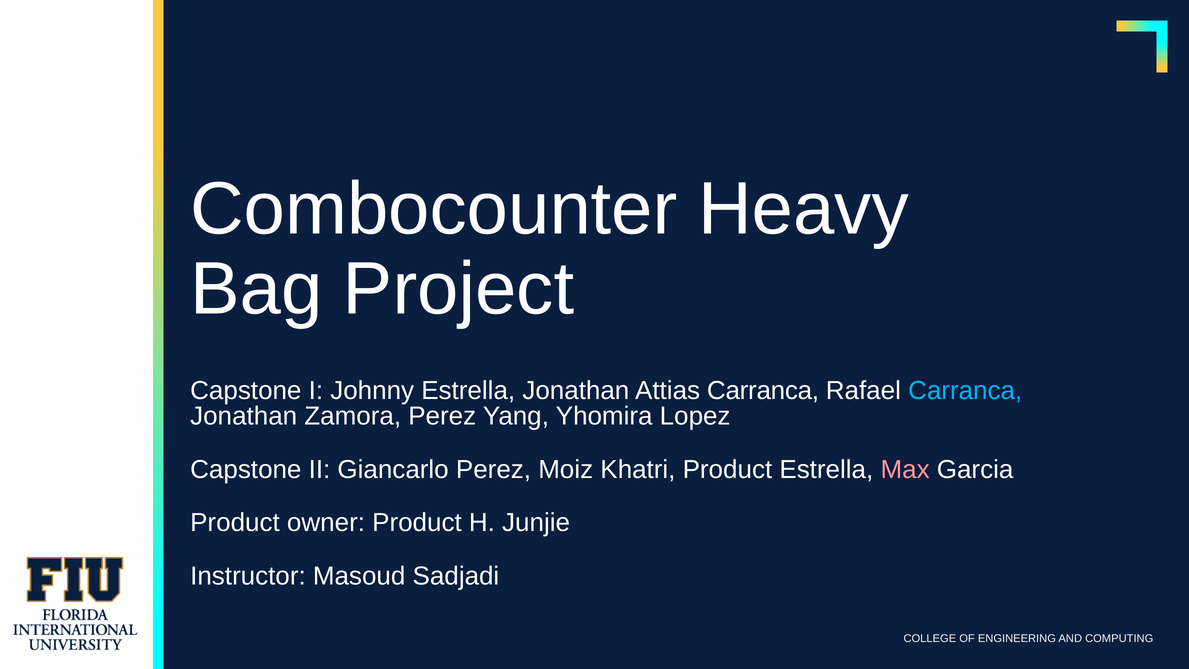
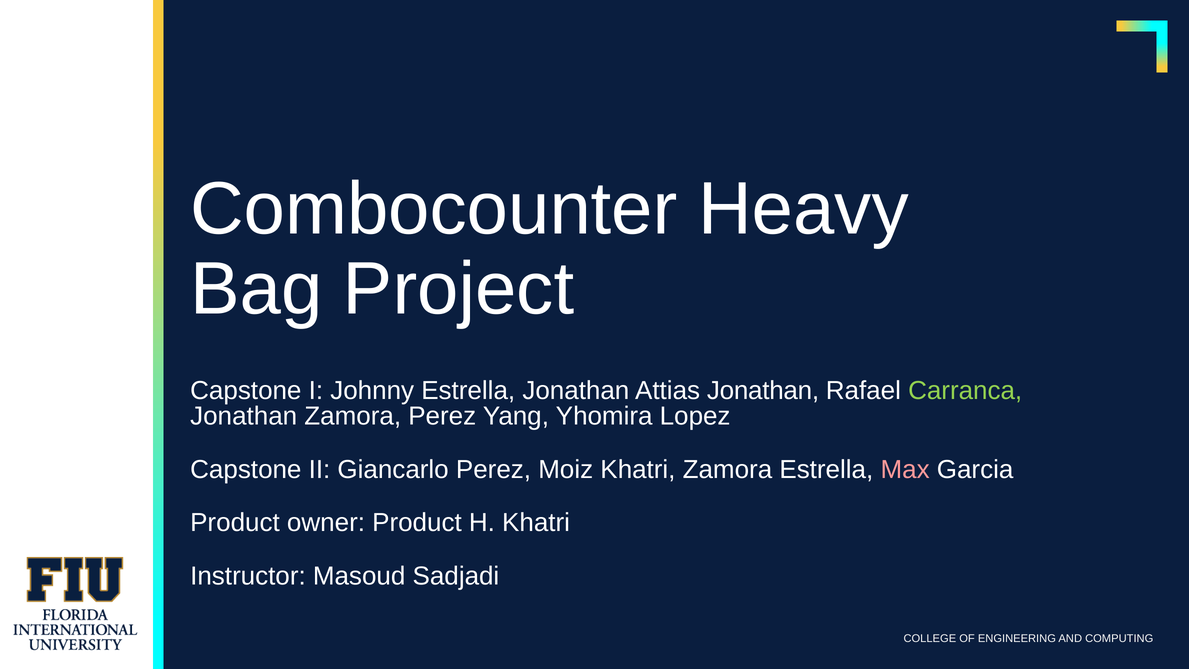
Attias Carranca: Carranca -> Jonathan
Carranca at (965, 391) colour: light blue -> light green
Khatri Product: Product -> Zamora
H Junjie: Junjie -> Khatri
